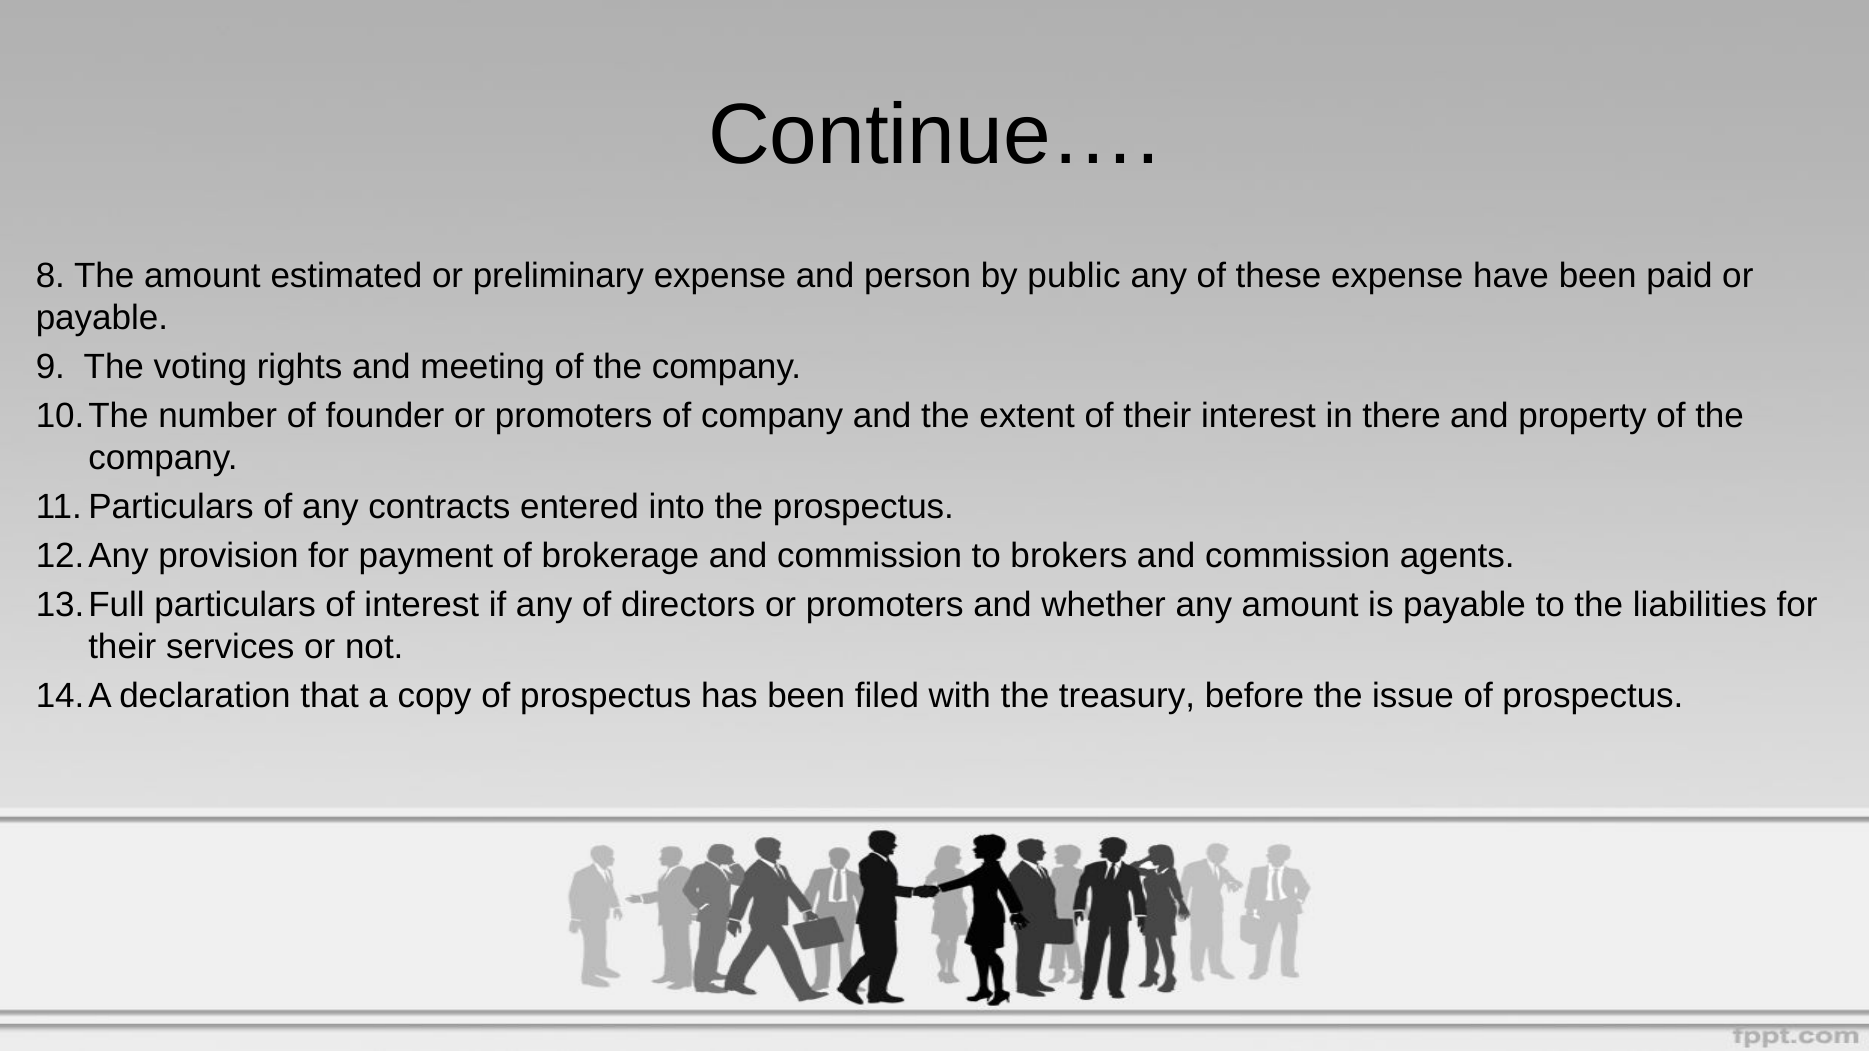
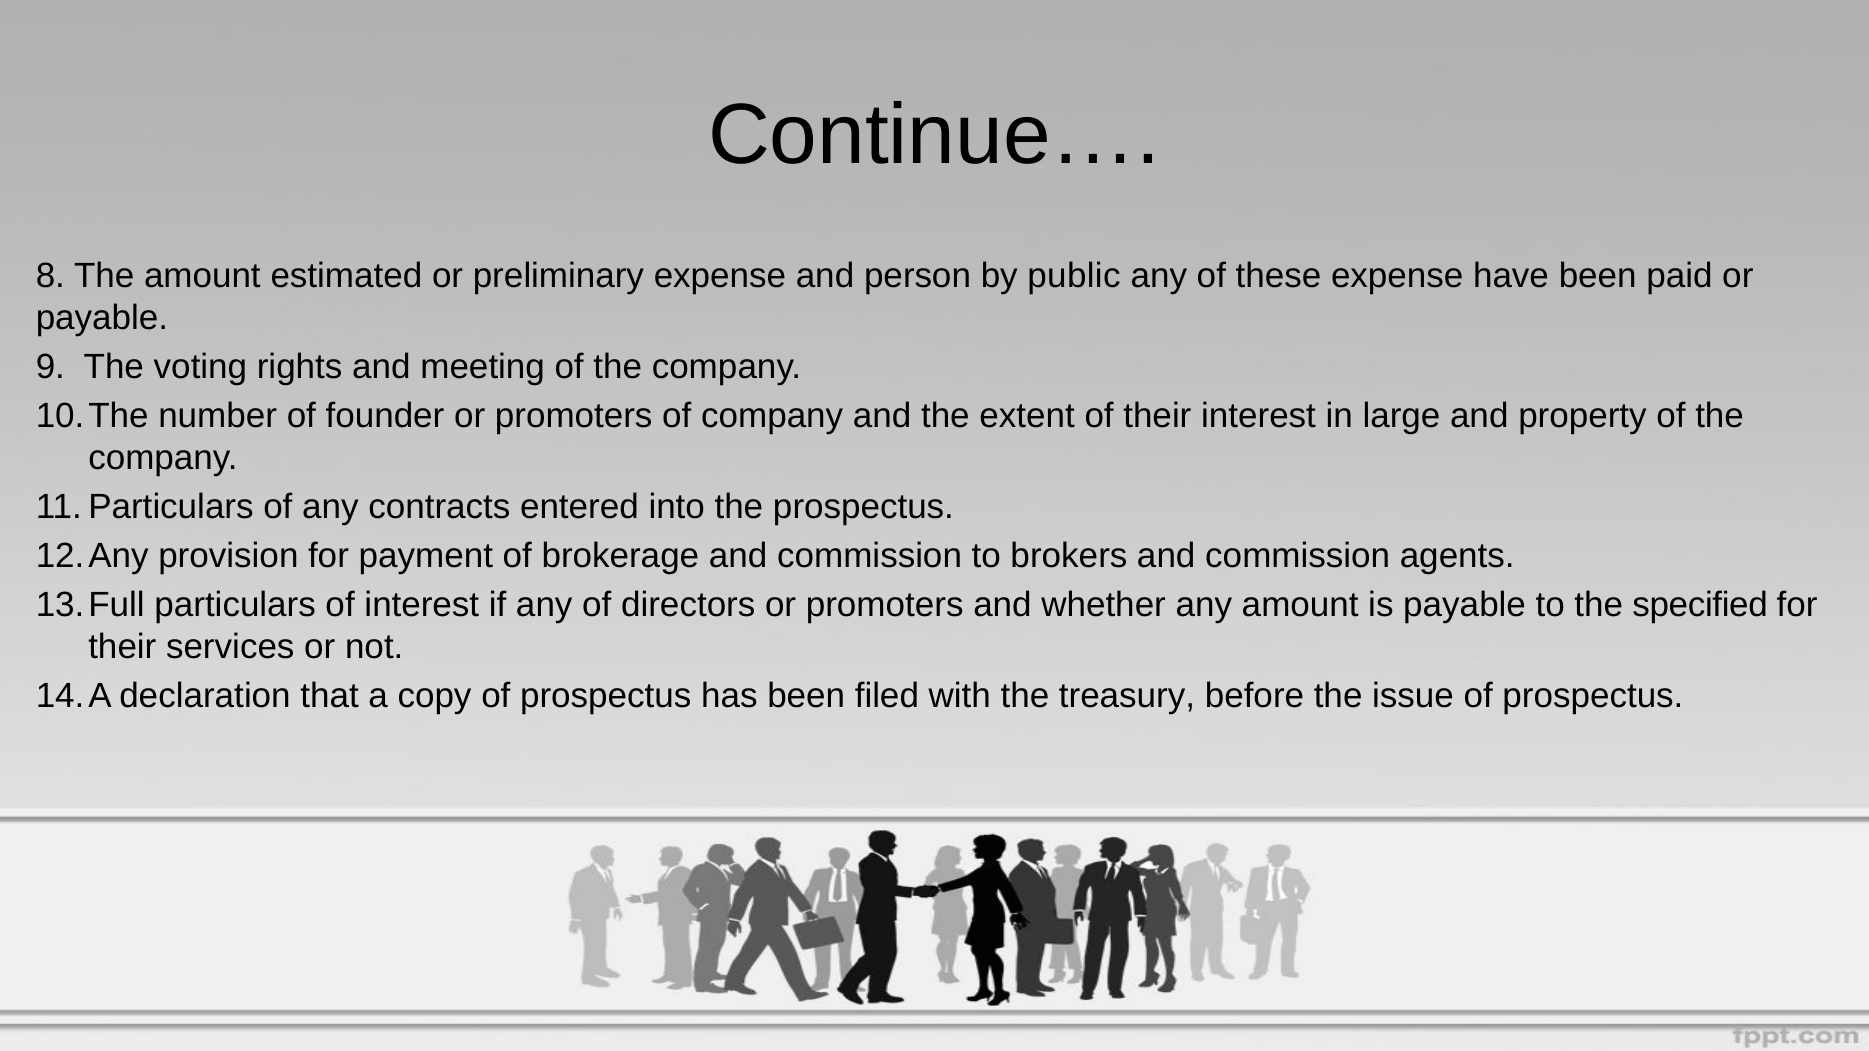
there: there -> large
liabilities: liabilities -> specified
